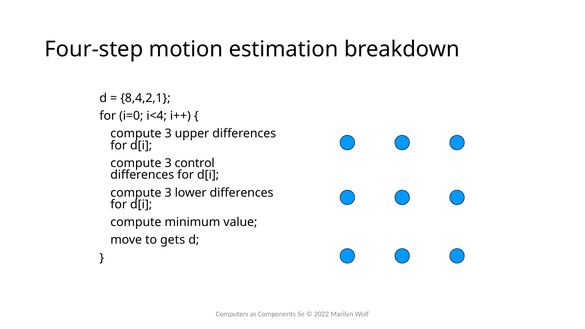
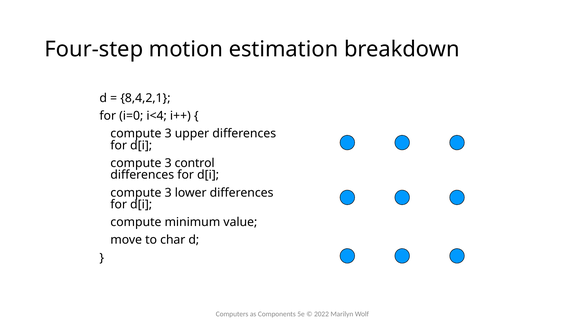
gets: gets -> char
